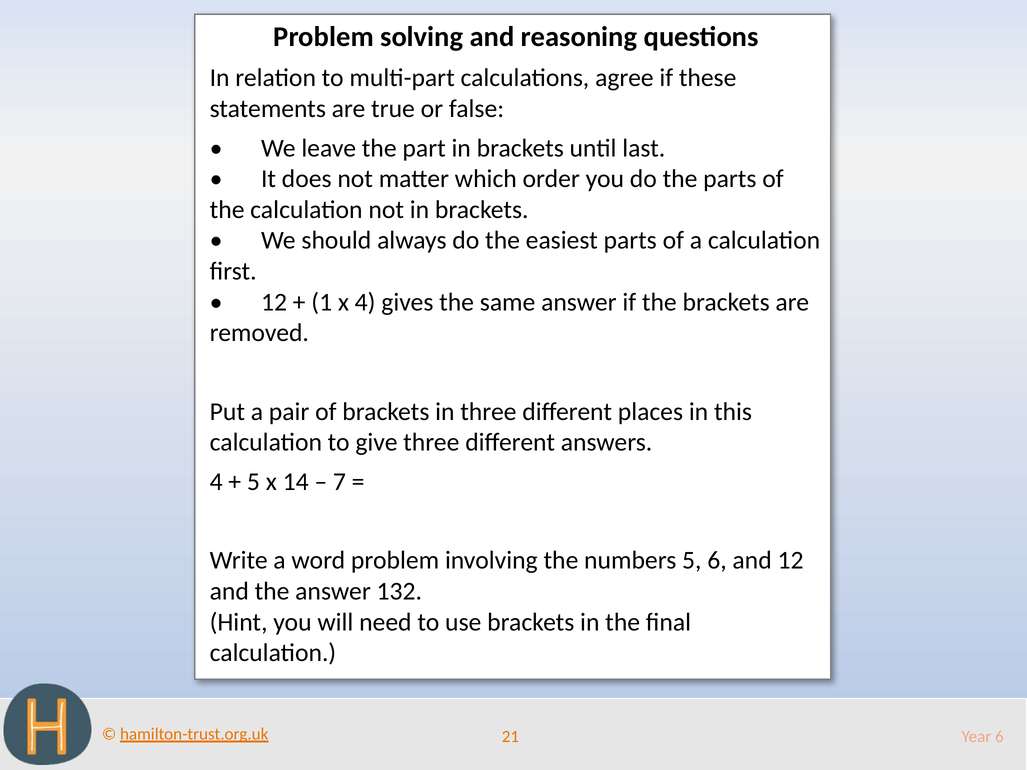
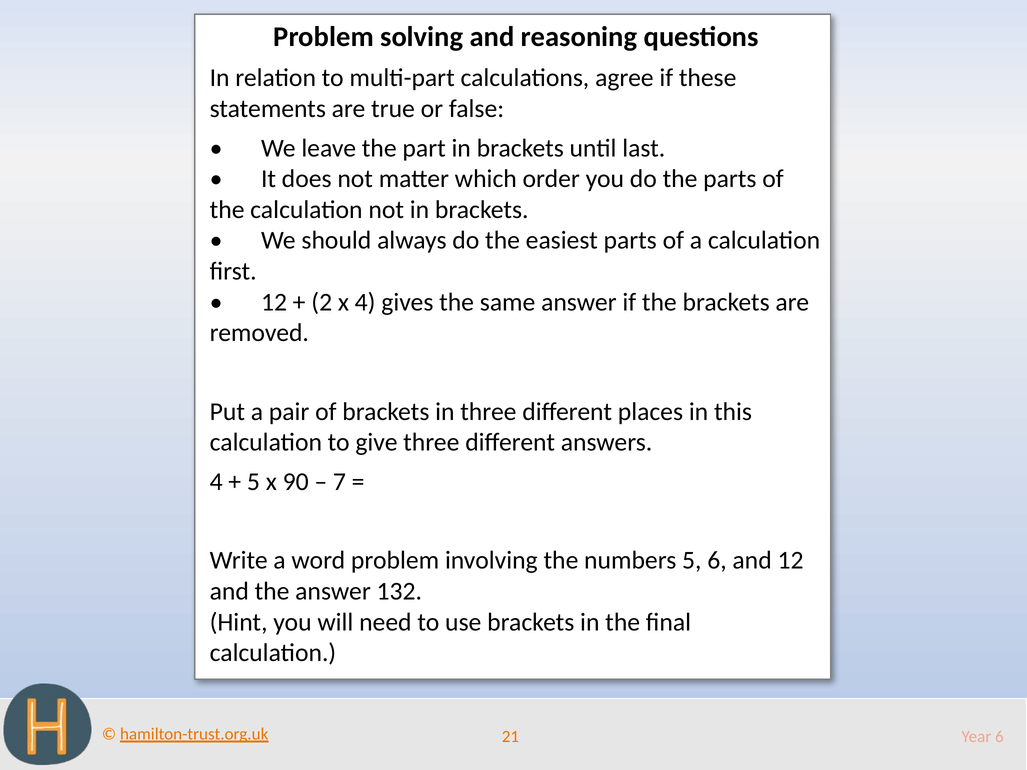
1: 1 -> 2
14: 14 -> 90
